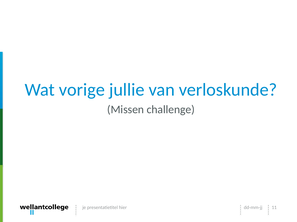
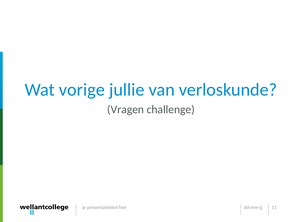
Missen: Missen -> Vragen
